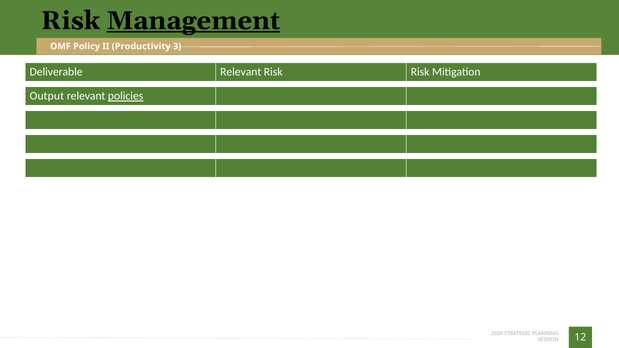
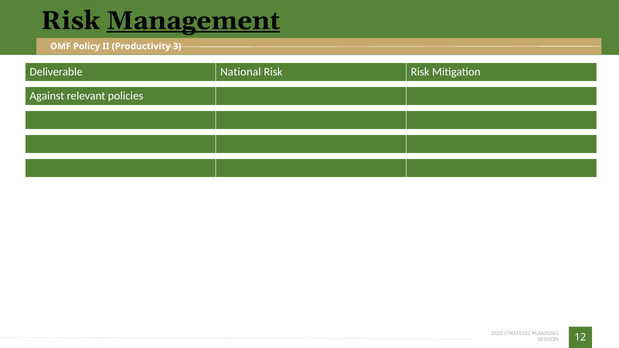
Deliverable Relevant: Relevant -> National
Output: Output -> Against
policies underline: present -> none
